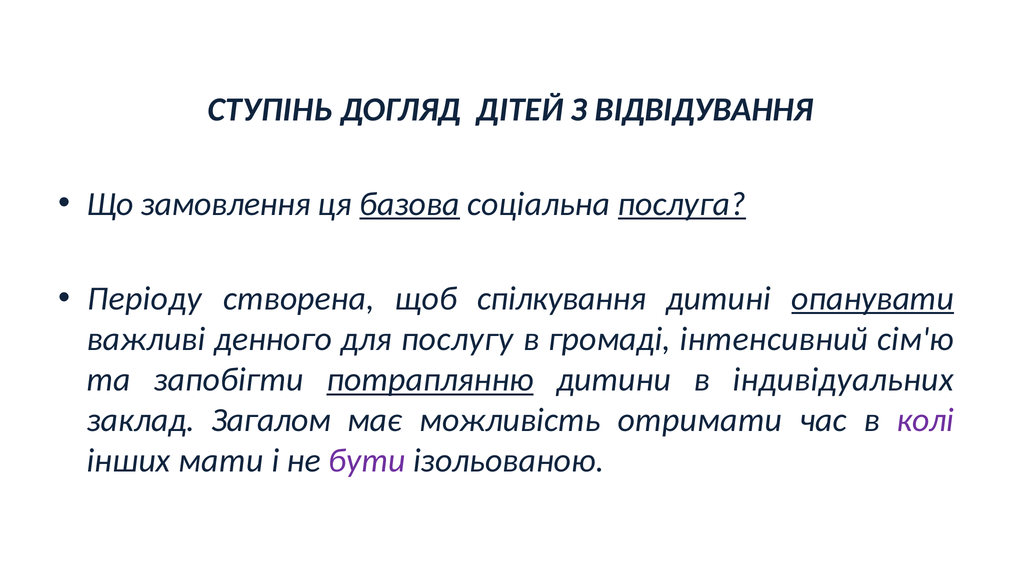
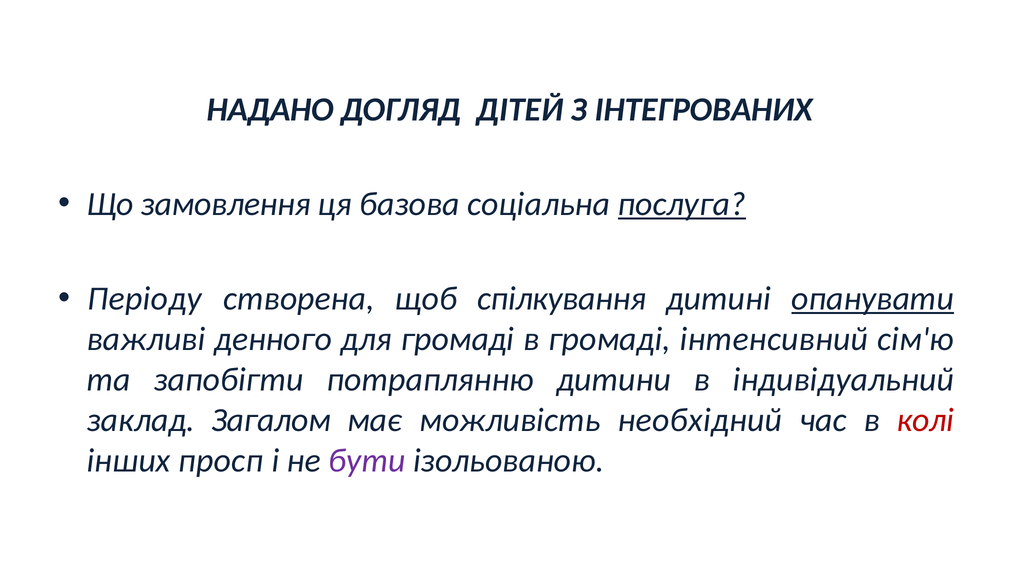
СТУПІНЬ: СТУПІНЬ -> НАДАНО
ВІДВІДУВАННЯ: ВІДВІДУВАННЯ -> ІНТЕГРОВАНИХ
базова underline: present -> none
для послугу: послугу -> громаді
потраплянню underline: present -> none
індивідуальних: індивідуальних -> індивідуальний
отримати: отримати -> необхідний
колі colour: purple -> red
мати: мати -> просп
